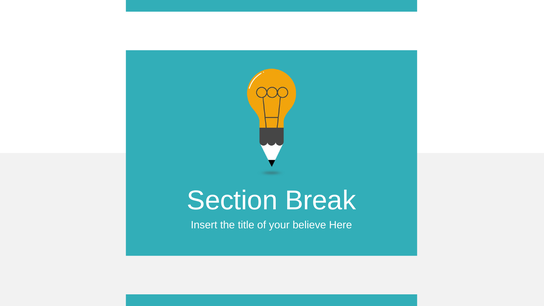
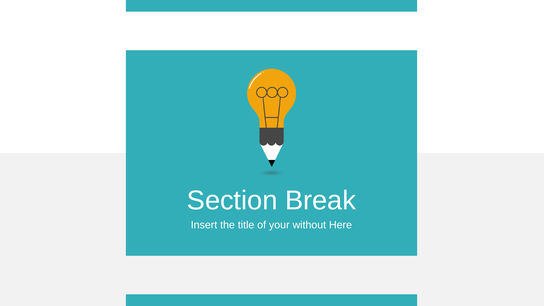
believe: believe -> without
